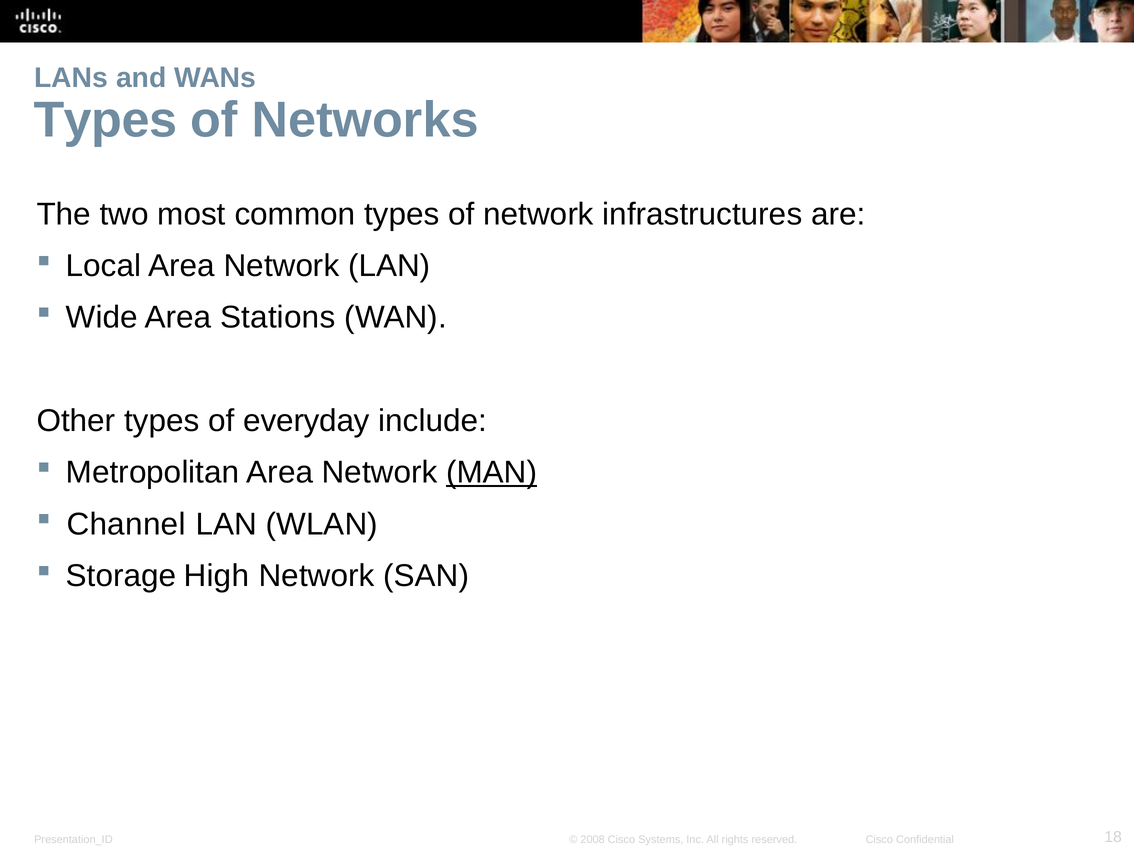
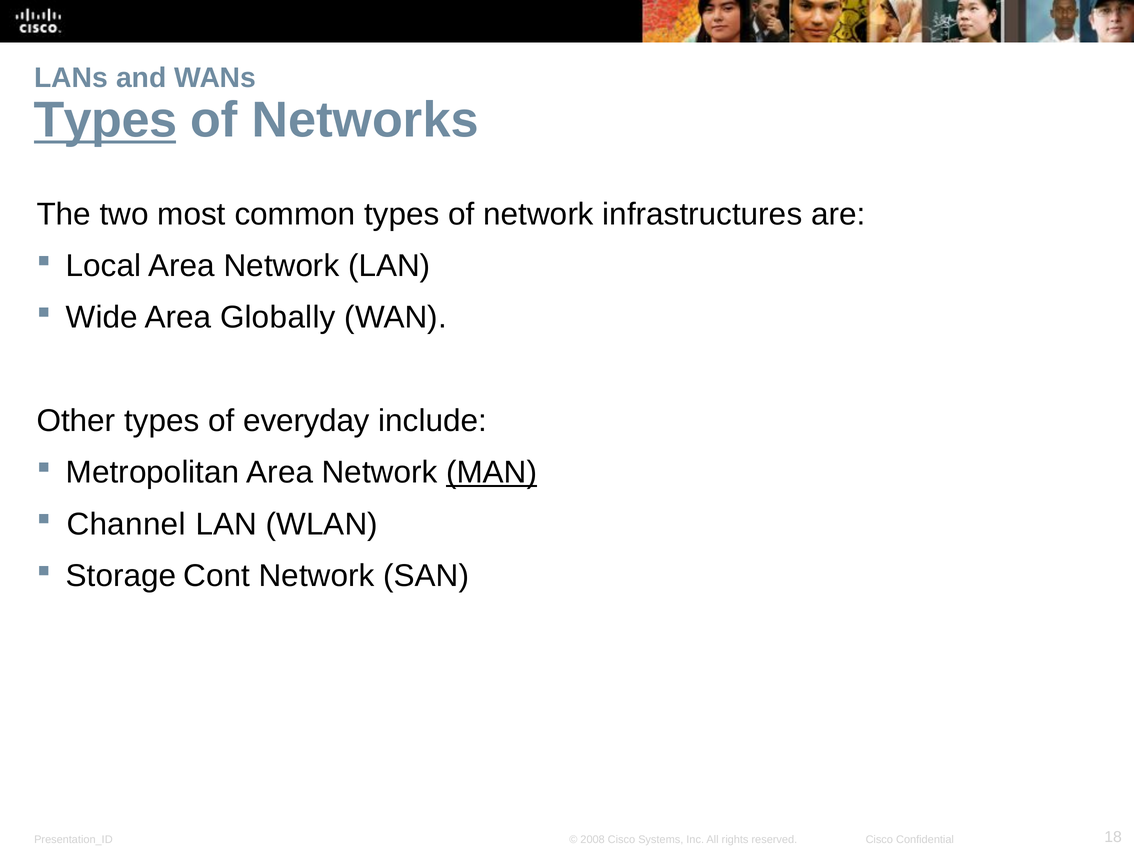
Types at (105, 120) underline: none -> present
Stations: Stations -> Globally
High: High -> Cont
